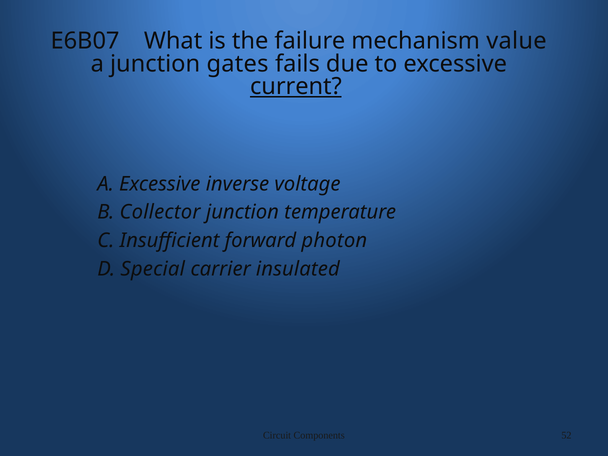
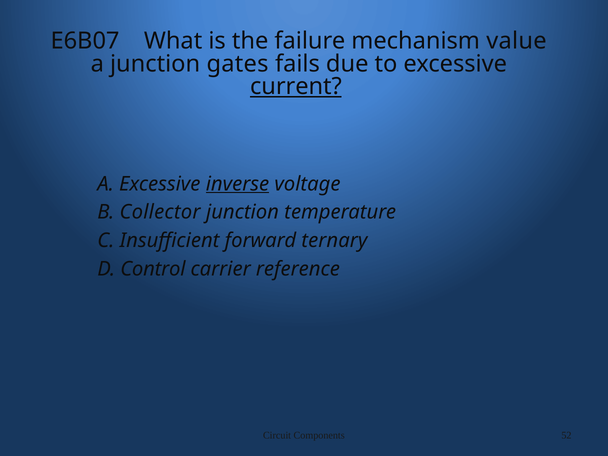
inverse underline: none -> present
photon: photon -> ternary
Special: Special -> Control
insulated: insulated -> reference
